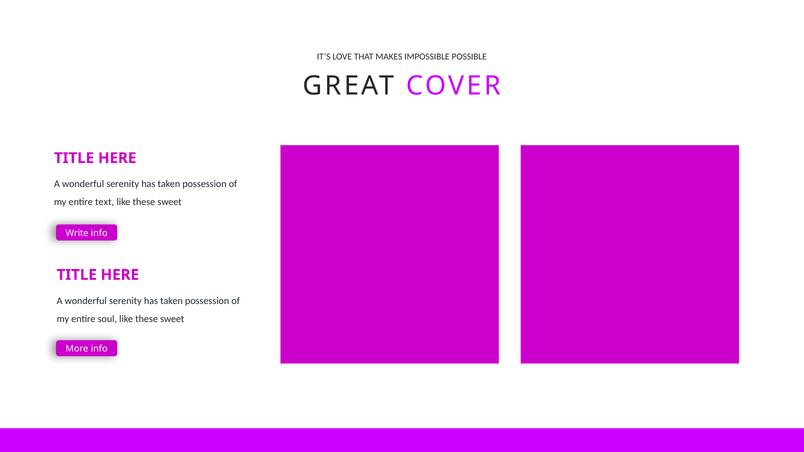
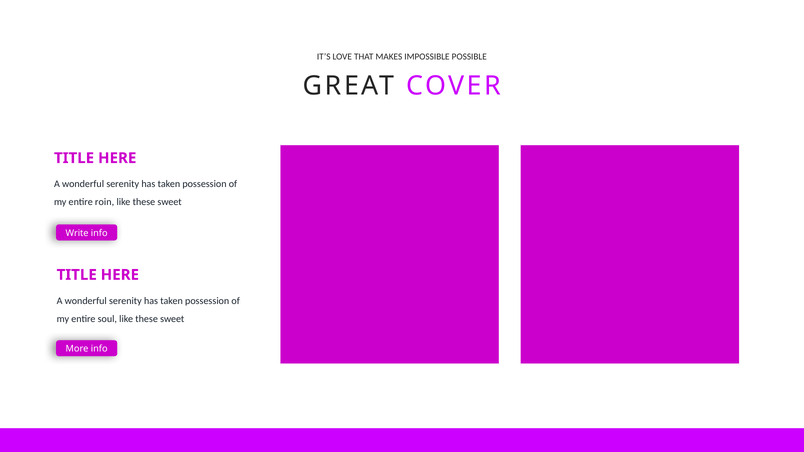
text: text -> roin
